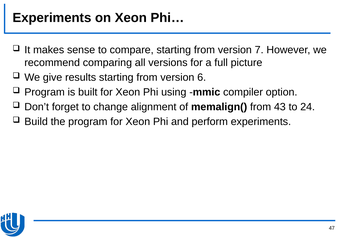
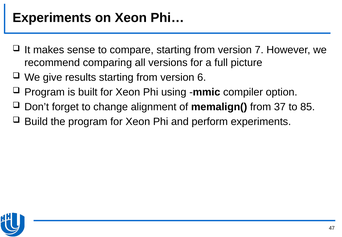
43: 43 -> 37
24: 24 -> 85
